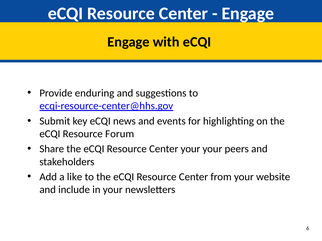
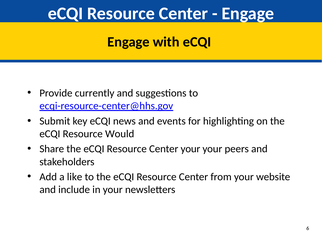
enduring: enduring -> currently
Forum: Forum -> Would
